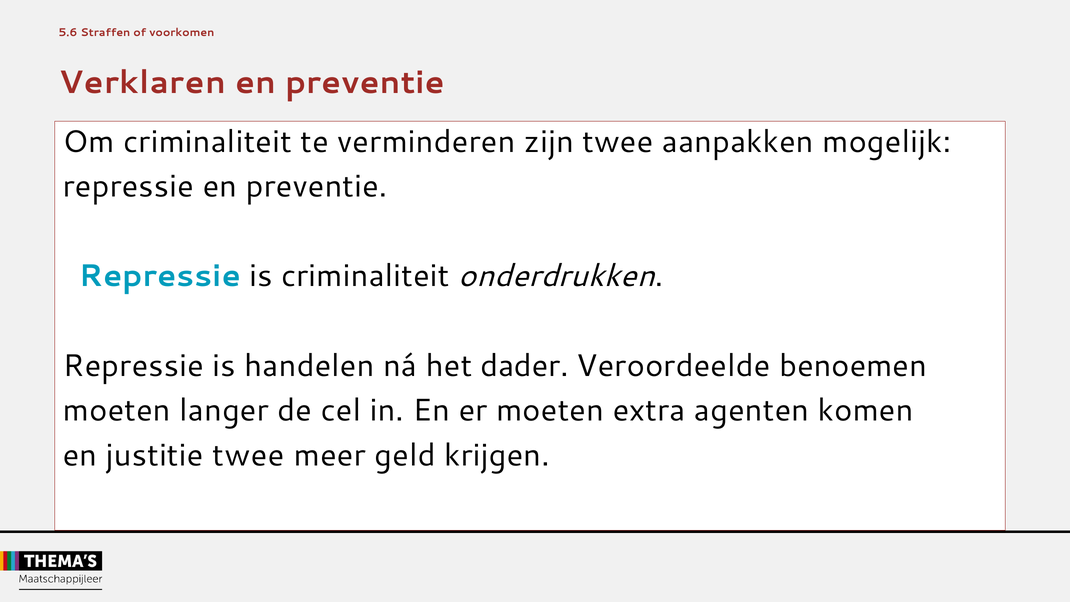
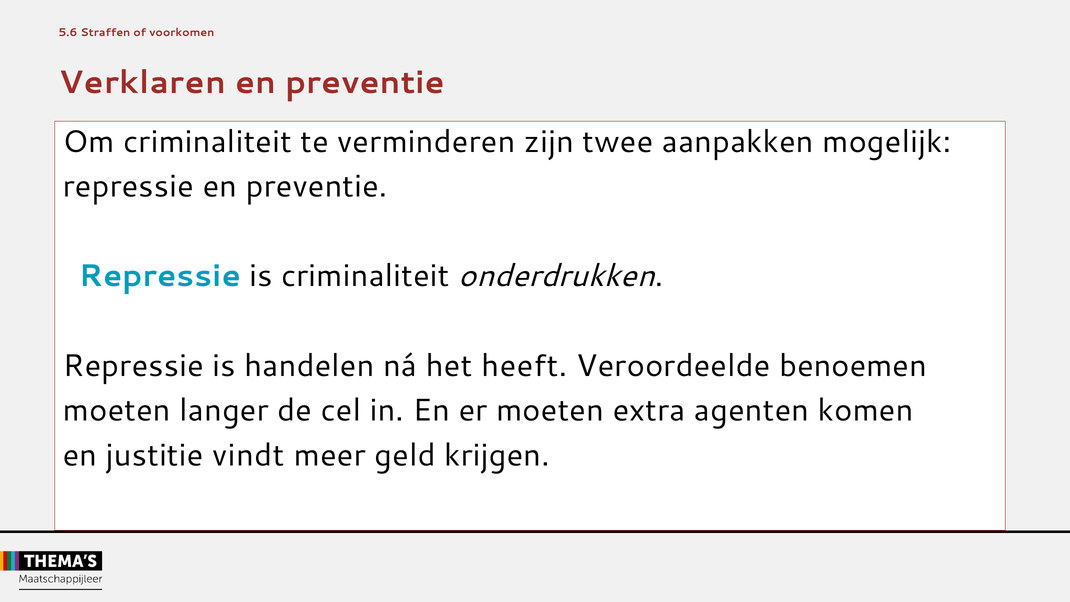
dader: dader -> heeft
justitie twee: twee -> vindt
